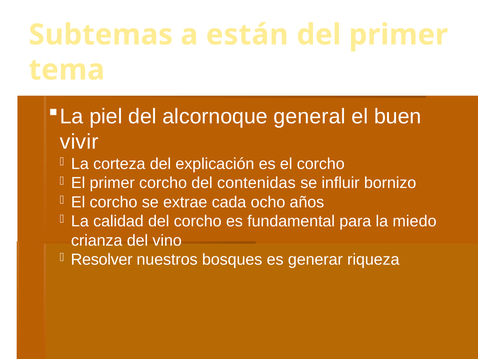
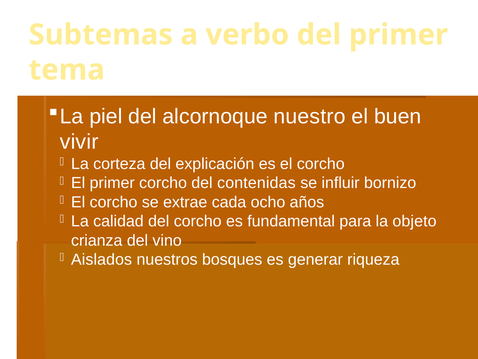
están: están -> verbo
general: general -> nuestro
miedo: miedo -> objeto
Resolver: Resolver -> Aislados
